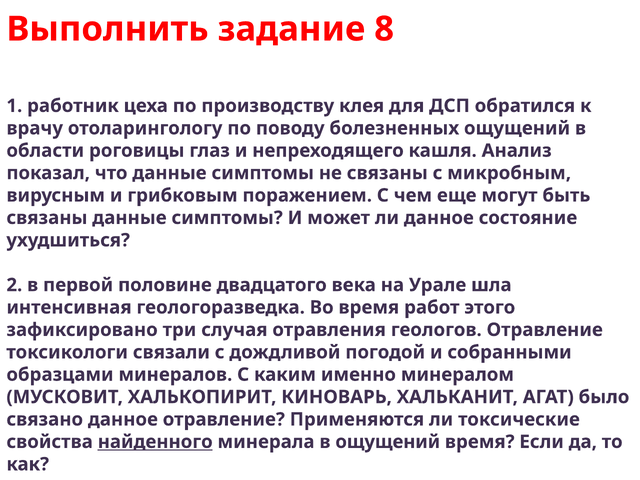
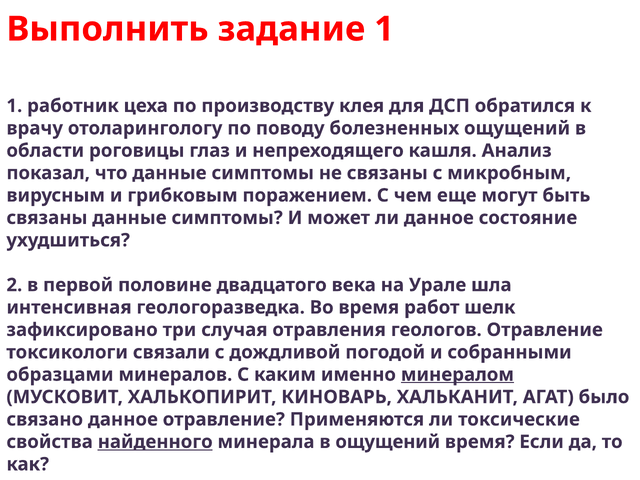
задание 8: 8 -> 1
этого: этого -> шелк
минералом underline: none -> present
